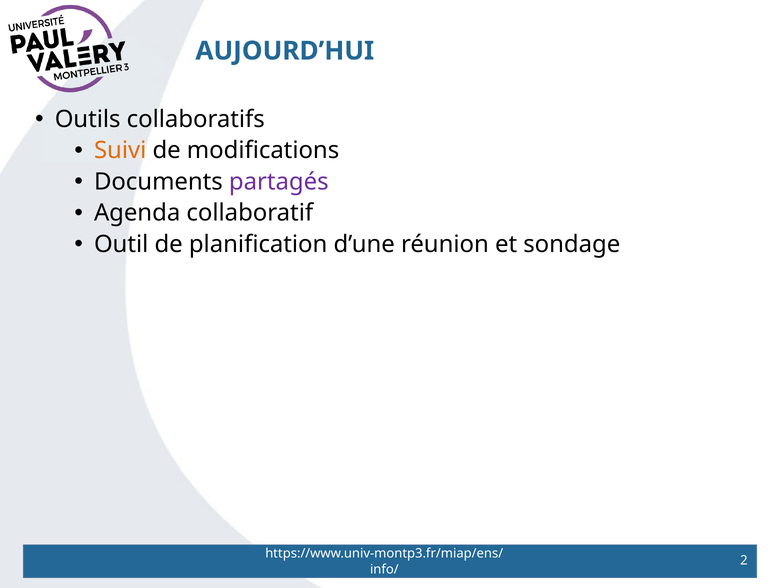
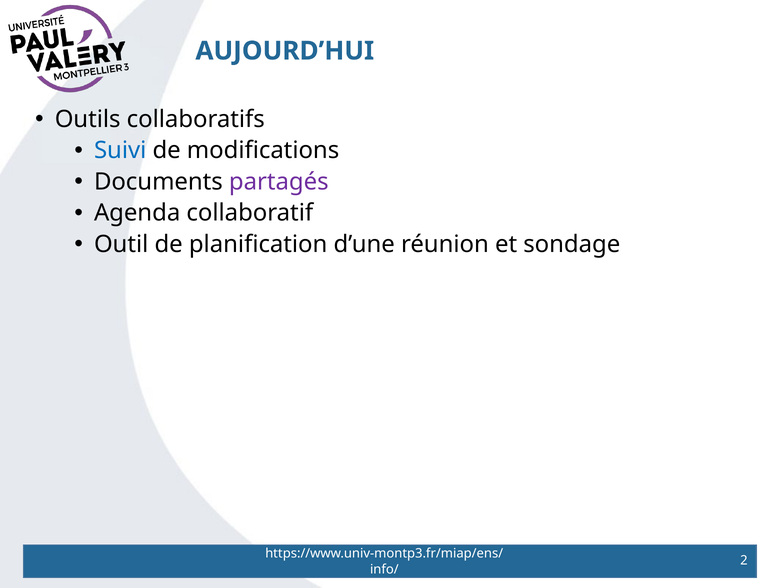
Suivi colour: orange -> blue
